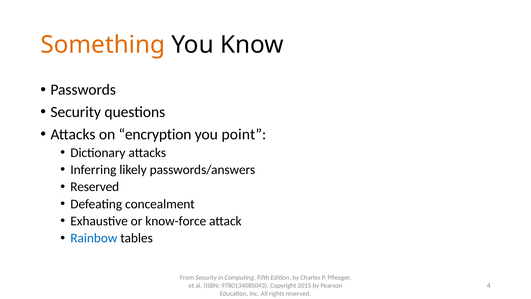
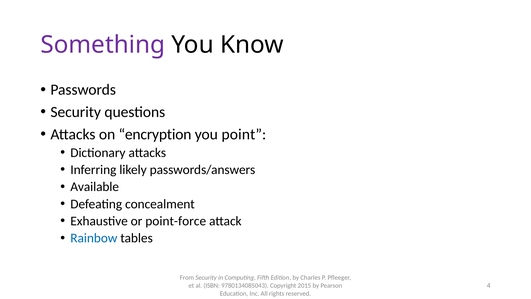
Something colour: orange -> purple
Reserved at (95, 187): Reserved -> Available
know-force: know-force -> point-force
